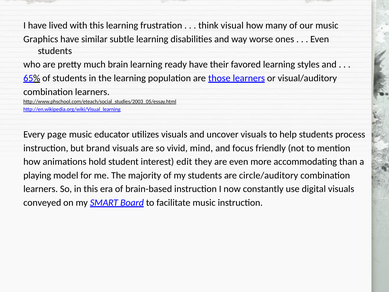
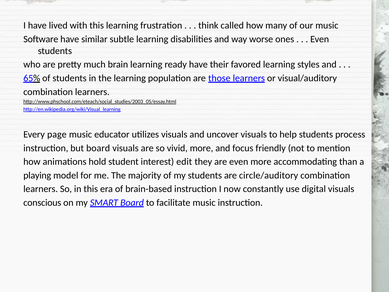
visual: visual -> called
Graphics: Graphics -> Software
but brand: brand -> board
vivid mind: mind -> more
conveyed: conveyed -> conscious
